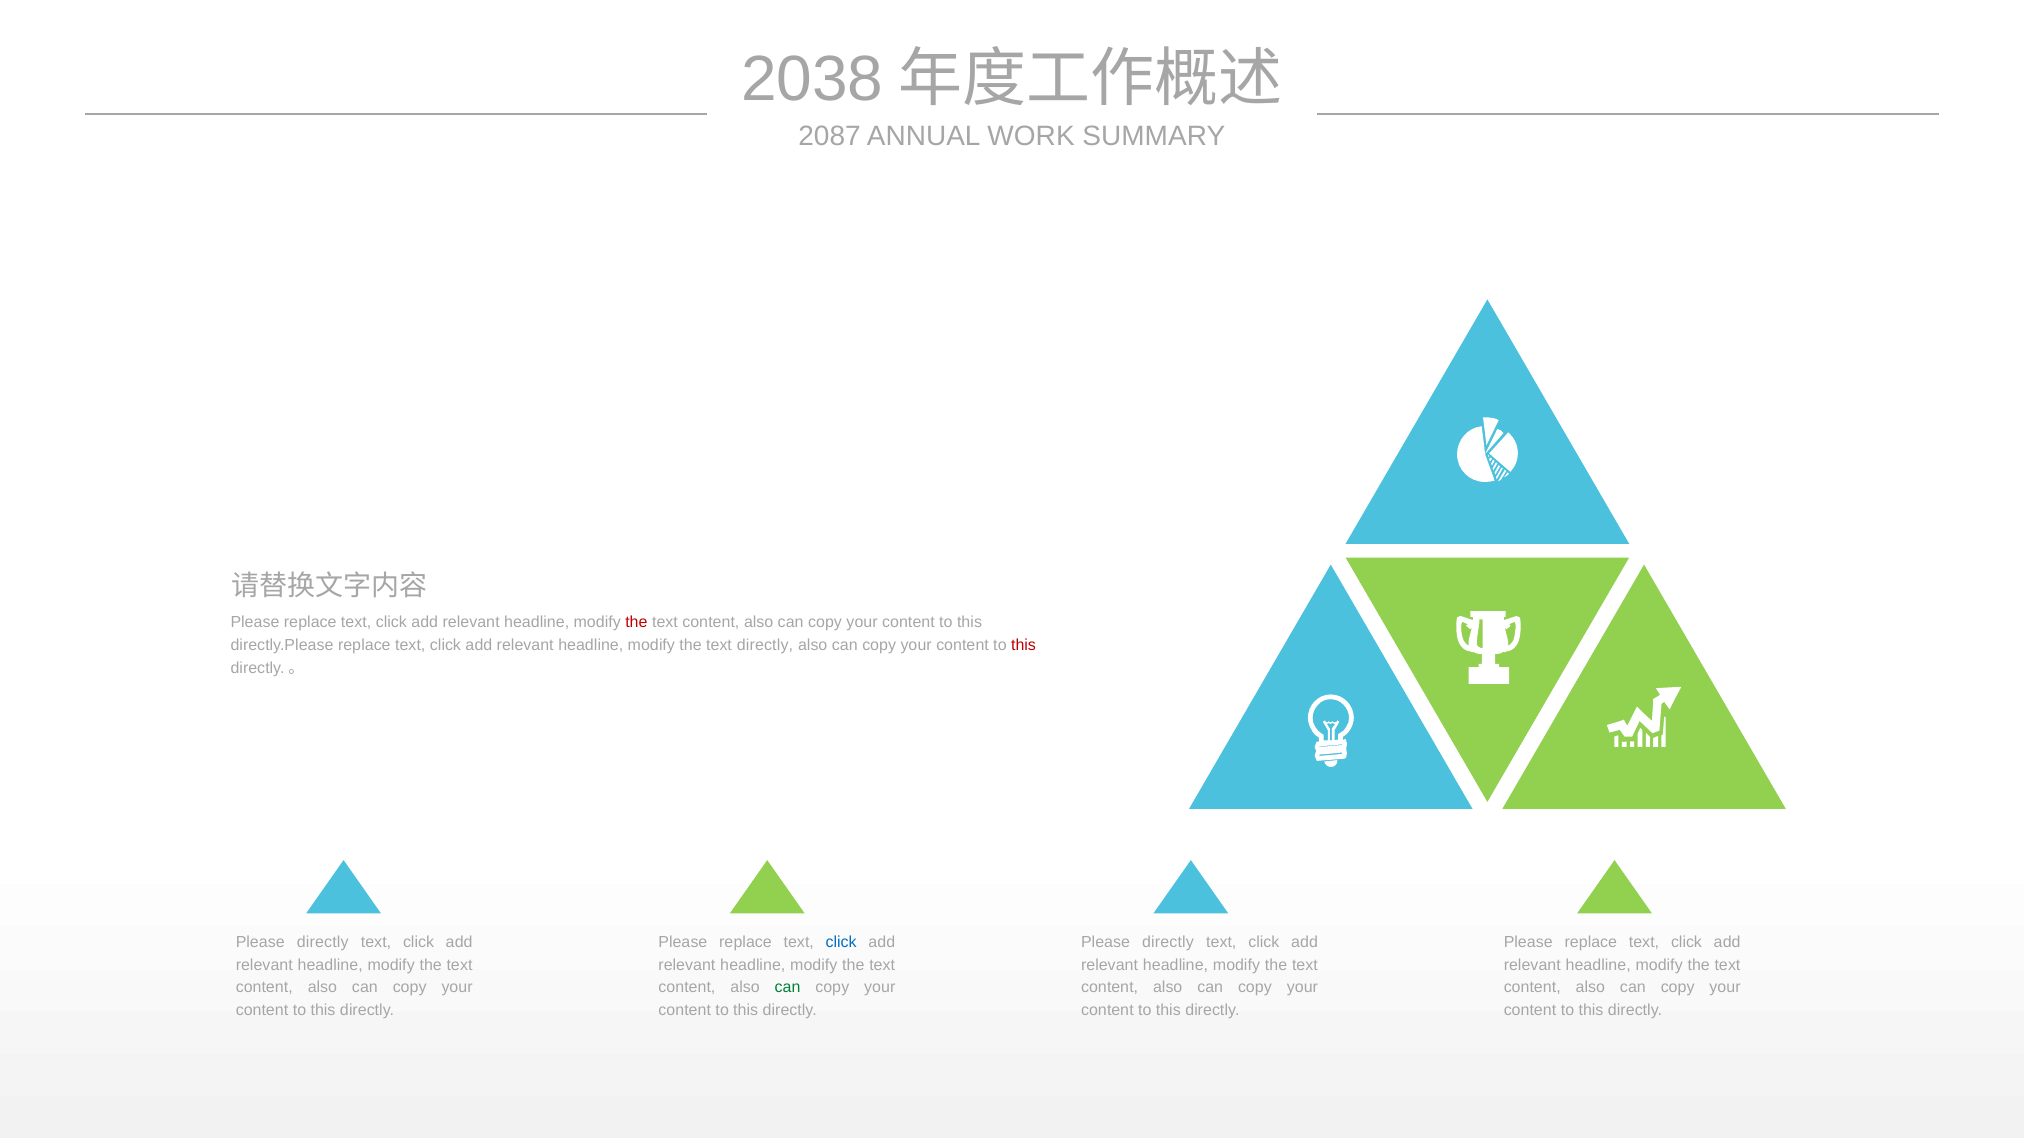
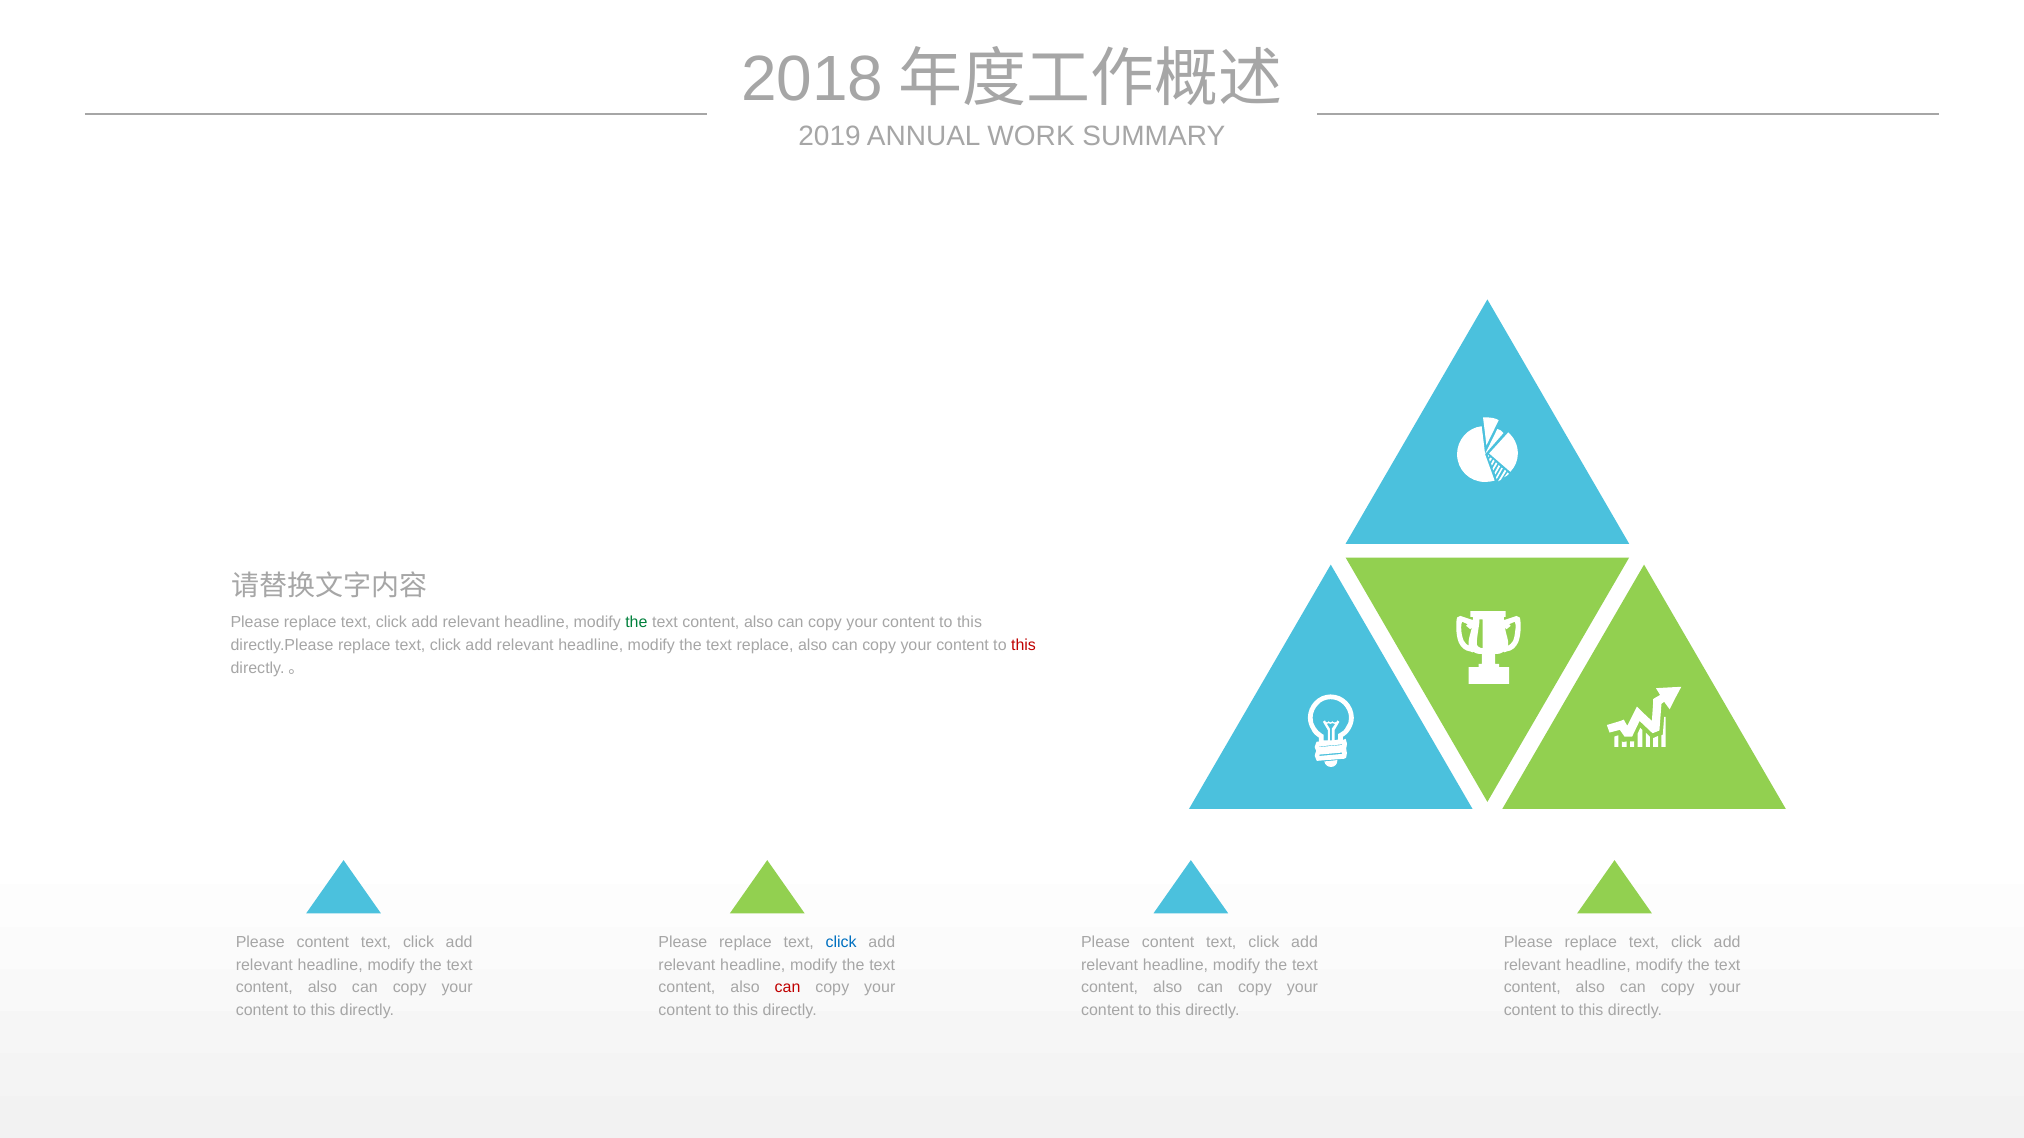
2038: 2038 -> 2018
2087: 2087 -> 2019
the at (636, 623) colour: red -> green
text directly: directly -> replace
directly at (323, 942): directly -> content
directly at (1168, 942): directly -> content
can at (788, 988) colour: green -> red
